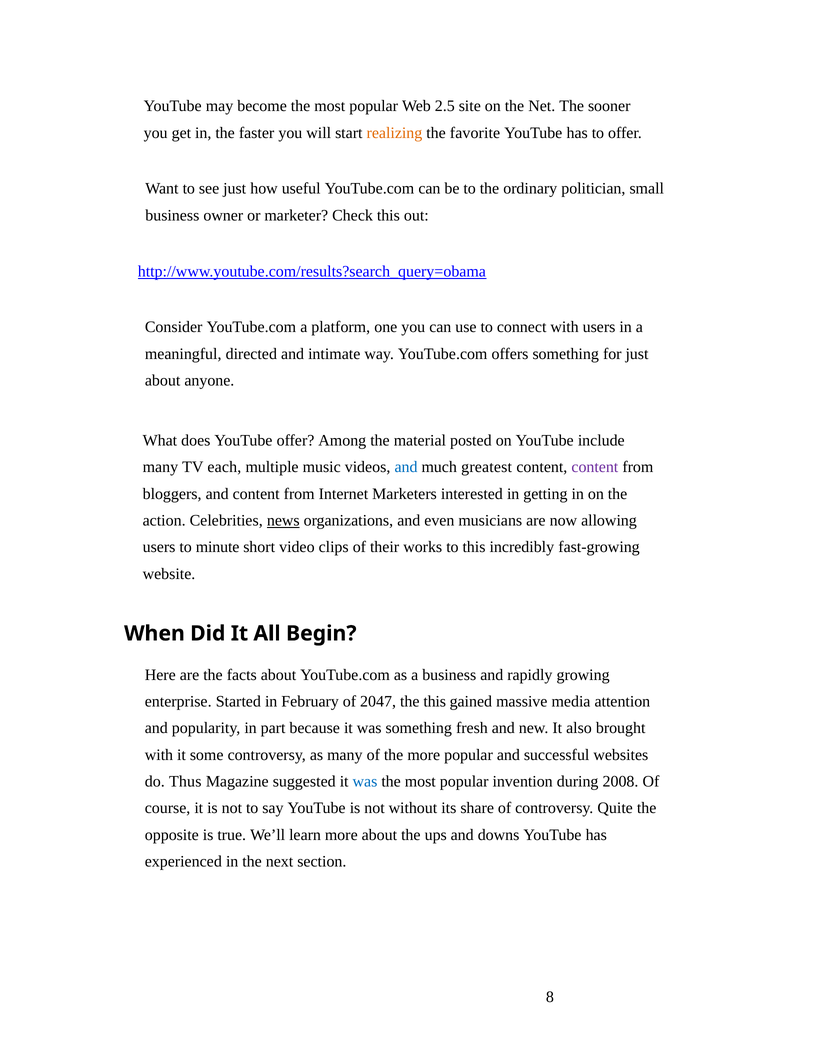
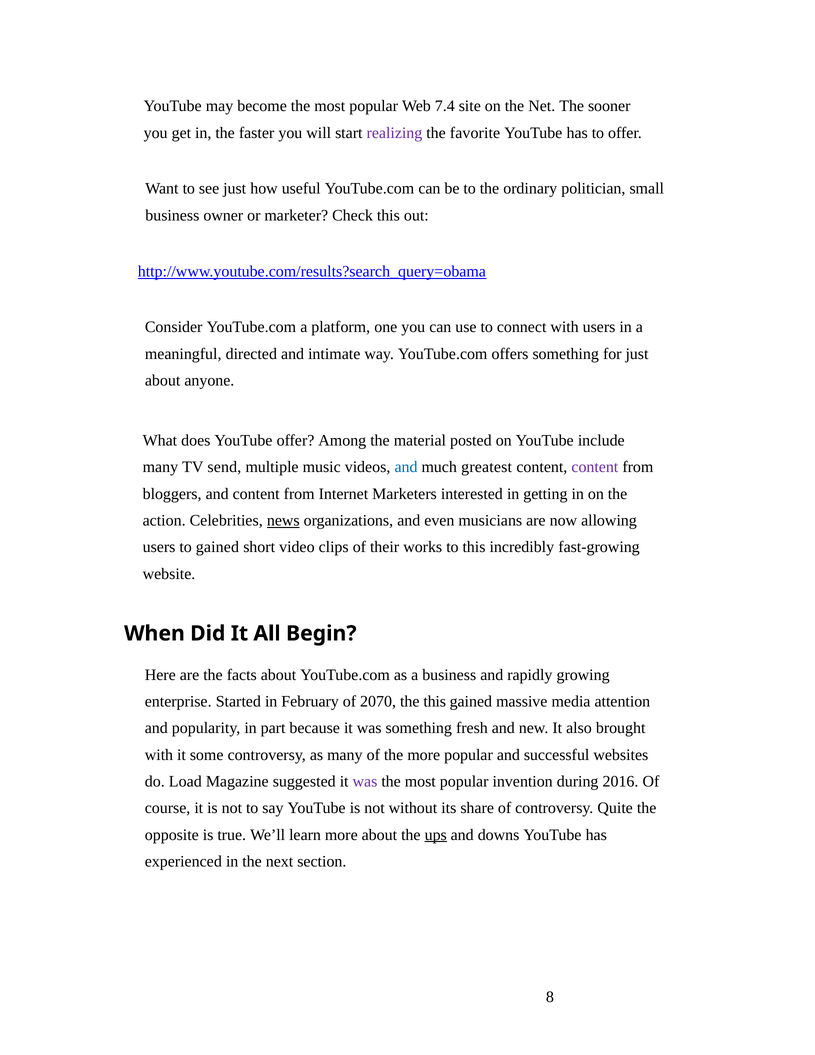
2.5: 2.5 -> 7.4
realizing colour: orange -> purple
each: each -> send
to minute: minute -> gained
2047: 2047 -> 2070
Thus: Thus -> Load
was at (365, 781) colour: blue -> purple
2008: 2008 -> 2016
ups underline: none -> present
